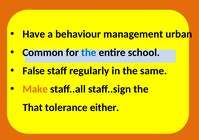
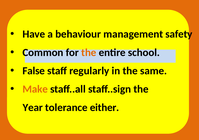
urban: urban -> safety
the at (89, 53) colour: blue -> orange
That: That -> Year
